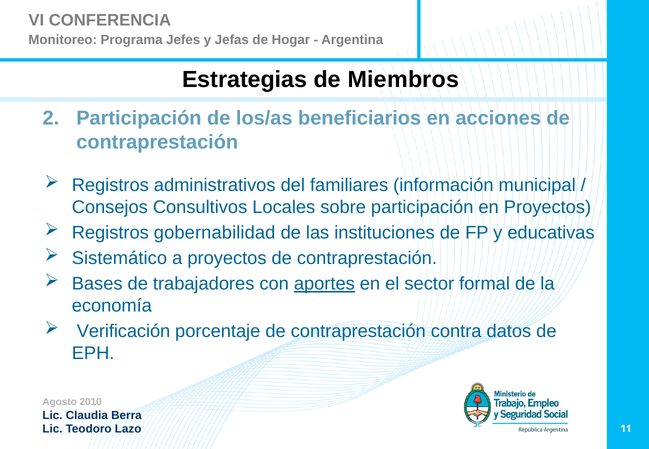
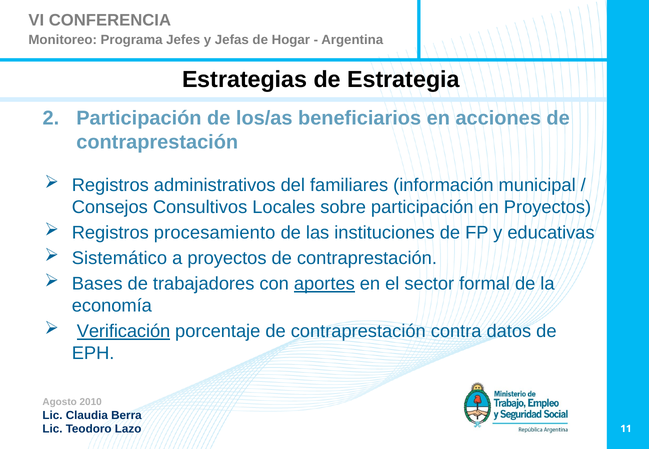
Miembros: Miembros -> Estrategia
gobernabilidad: gobernabilidad -> procesamiento
Verificación underline: none -> present
